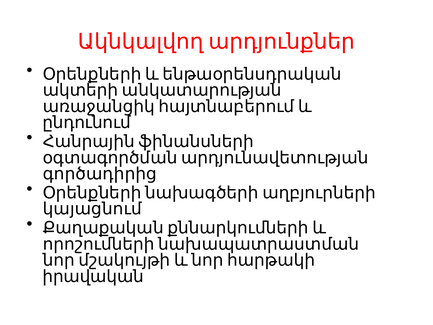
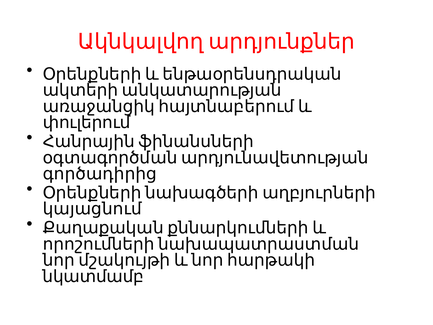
ընդունում: ընդունում -> փուլերում
իրավական: իրավական -> նկատմամբ
